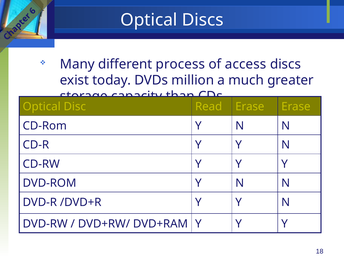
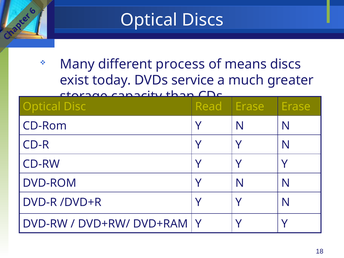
access: access -> means
million: million -> service
